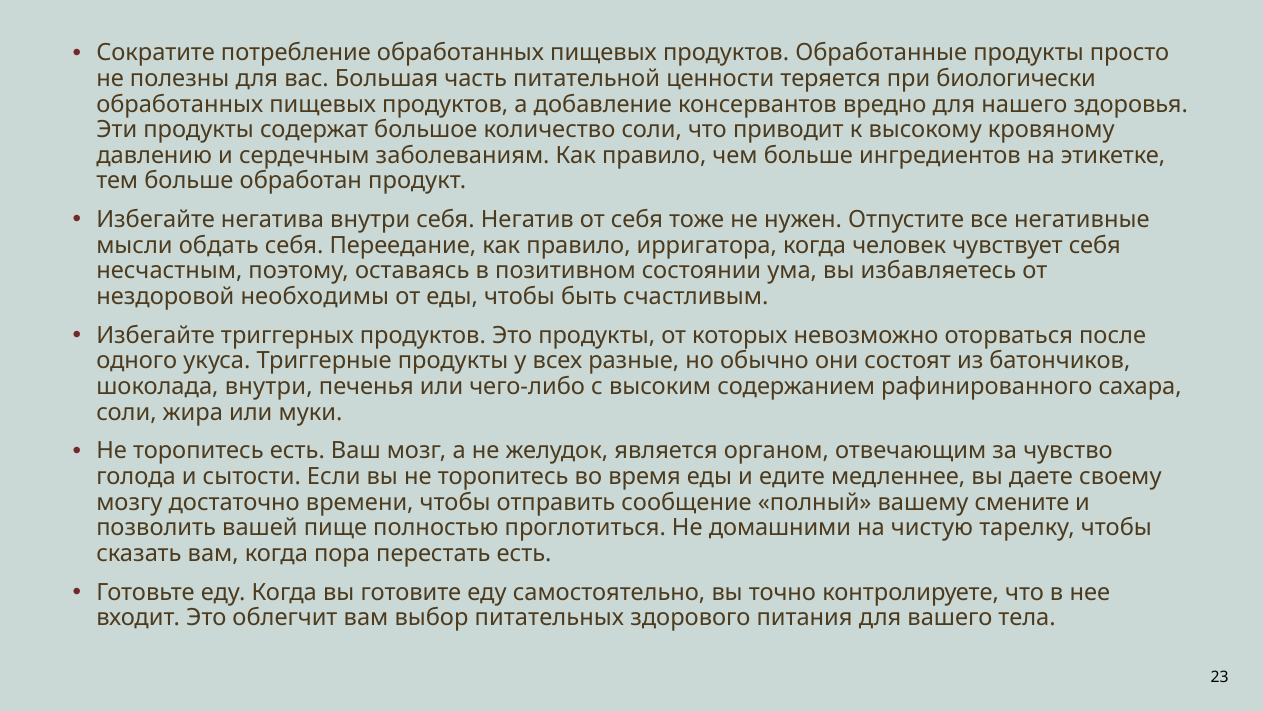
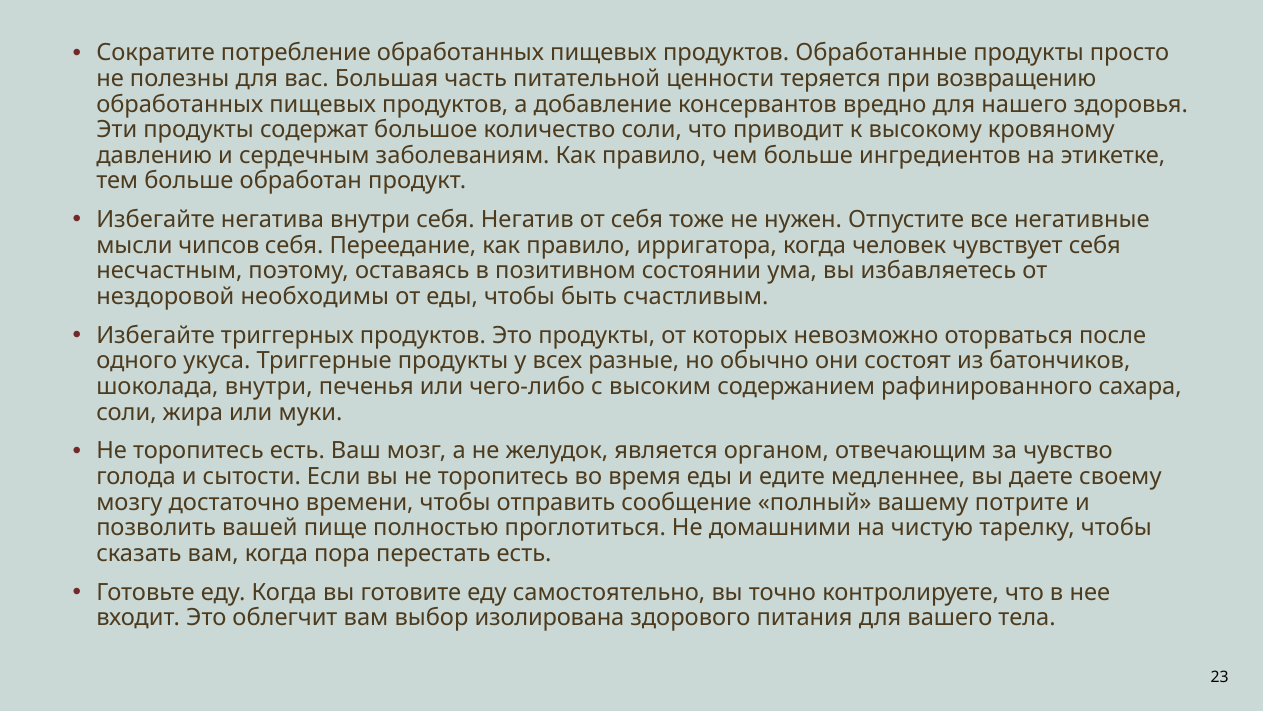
биологически: биологически -> возвращению
обдать: обдать -> чипсов
смените: смените -> потрите
питательных: питательных -> изолирована
